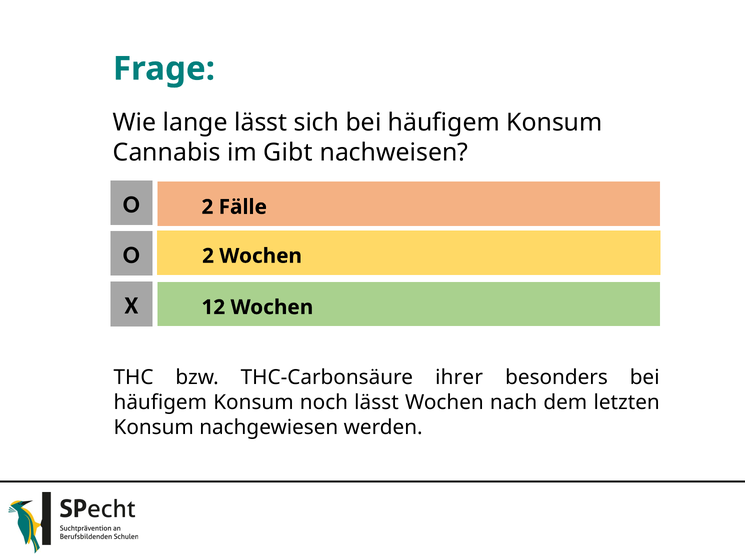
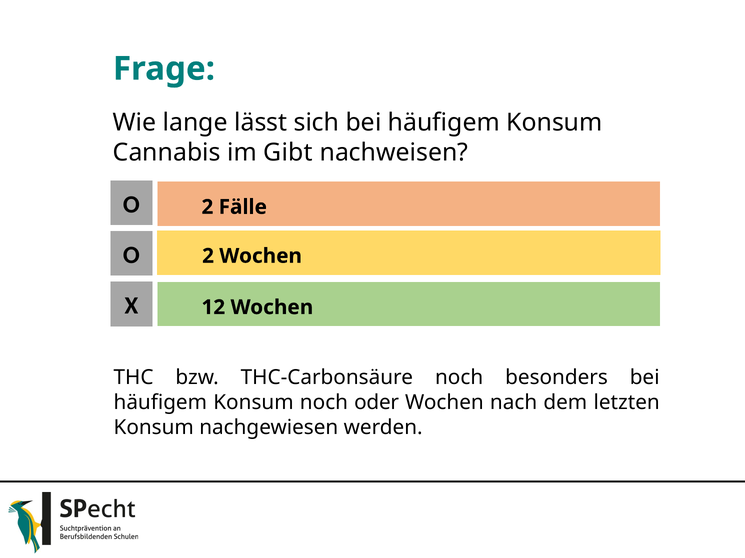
THC-Carbonsäure ihrer: ihrer -> noch
noch lässt: lässt -> oder
